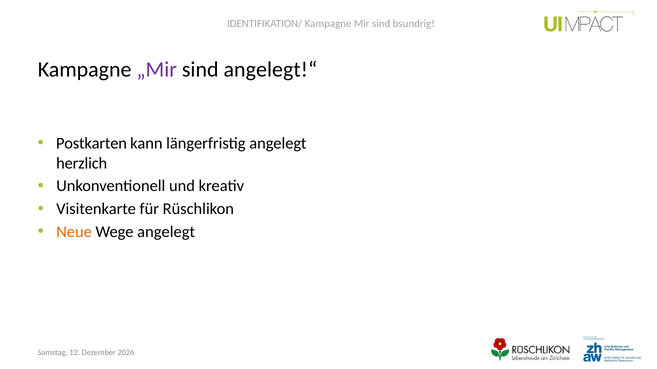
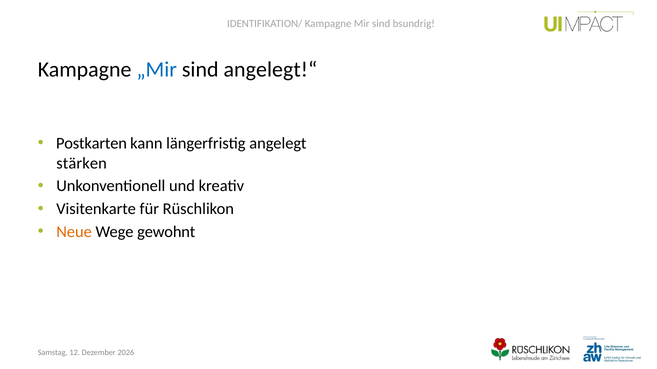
„Mir colour: purple -> blue
herzlich: herzlich -> stärken
Wege angelegt: angelegt -> gewohnt
